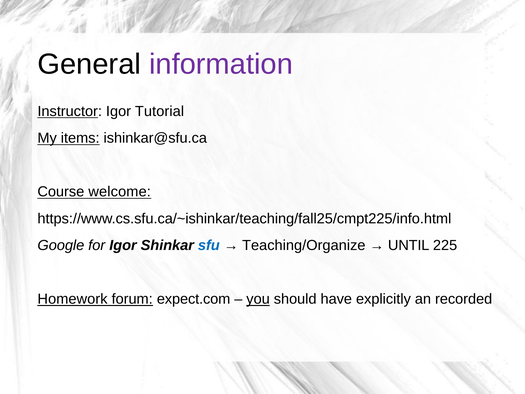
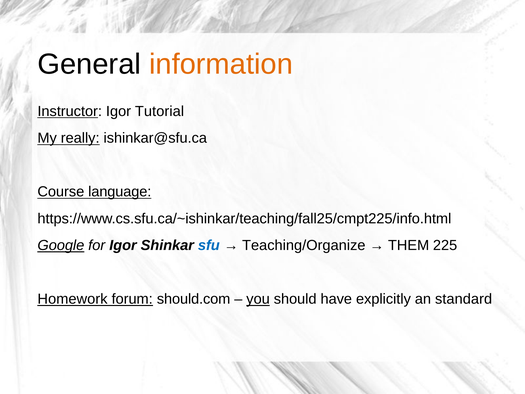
information colour: purple -> orange
items: items -> really
welcome: welcome -> language
Google underline: none -> present
UNTIL: UNTIL -> THEM
expect.com: expect.com -> should.com
recorded: recorded -> standard
